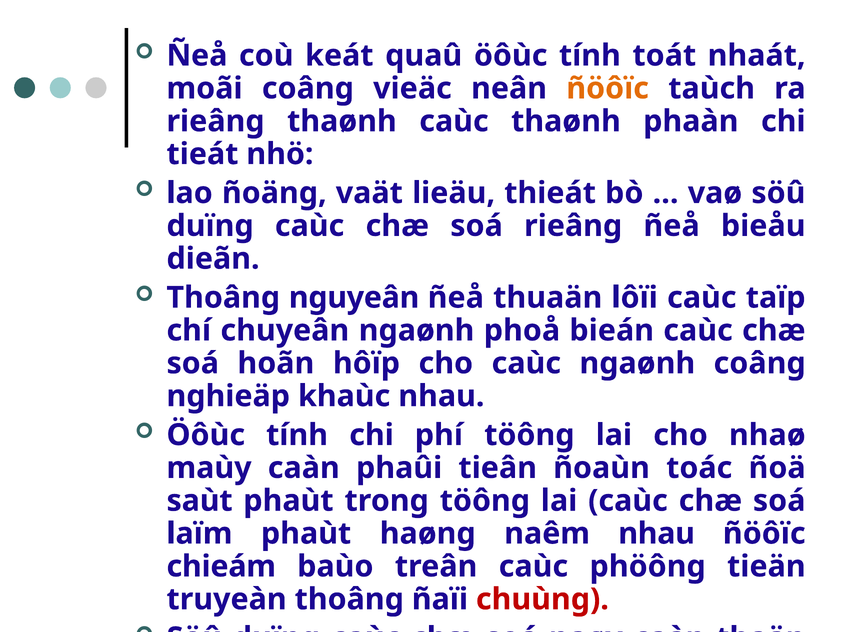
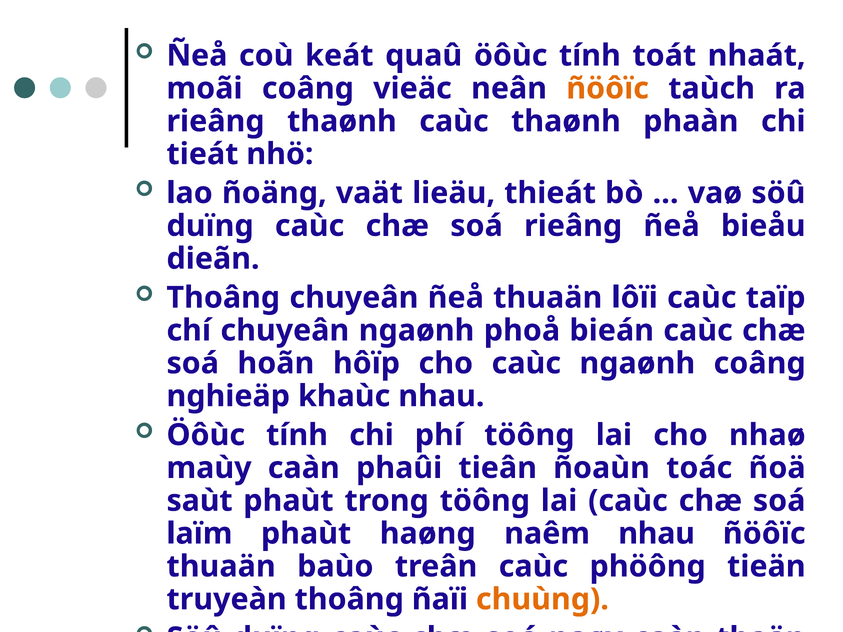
Thoâng nguyeân: nguyeân -> chuyeân
chieám at (221, 567): chieám -> thuaän
chuùng colour: red -> orange
